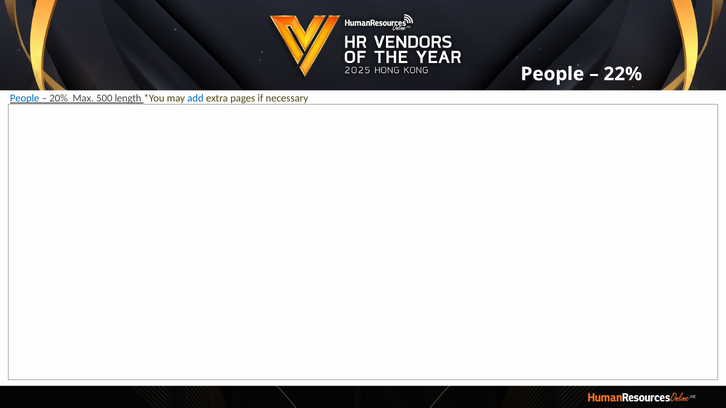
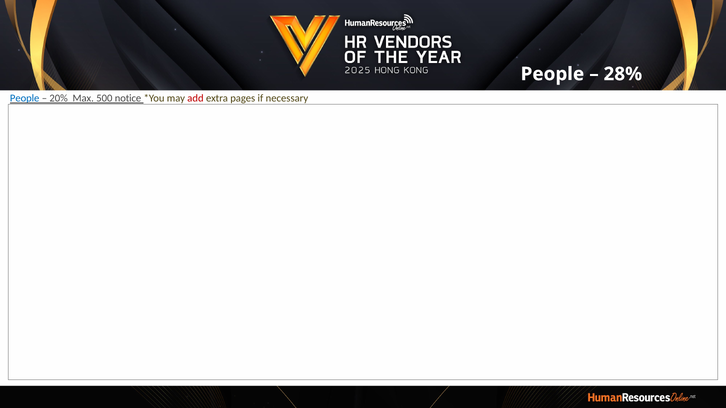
22%: 22% -> 28%
length: length -> notice
add colour: blue -> red
